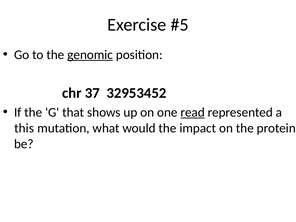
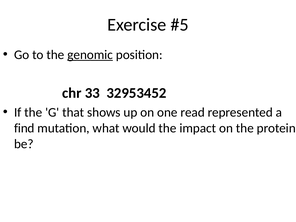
37: 37 -> 33
read underline: present -> none
this: this -> find
